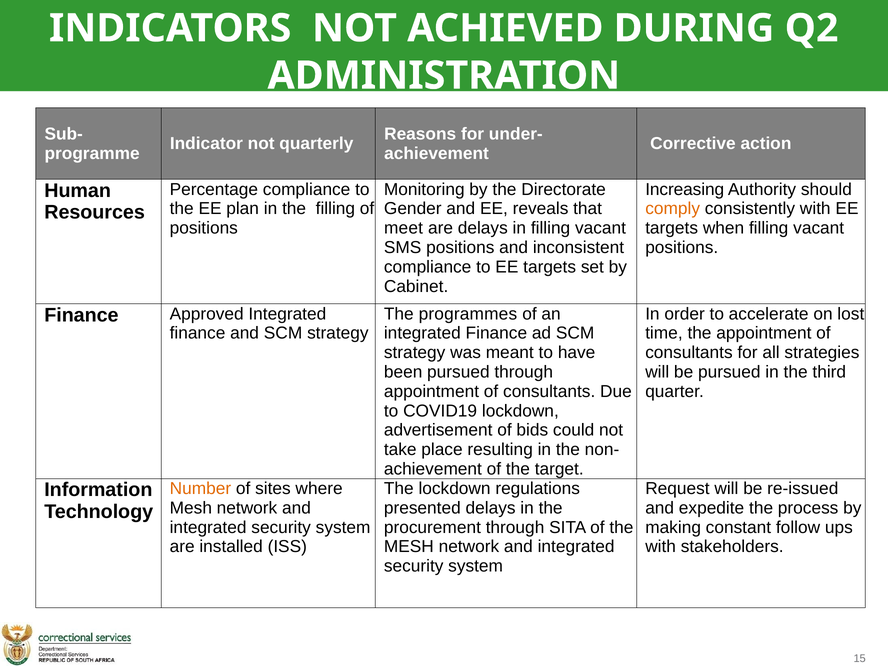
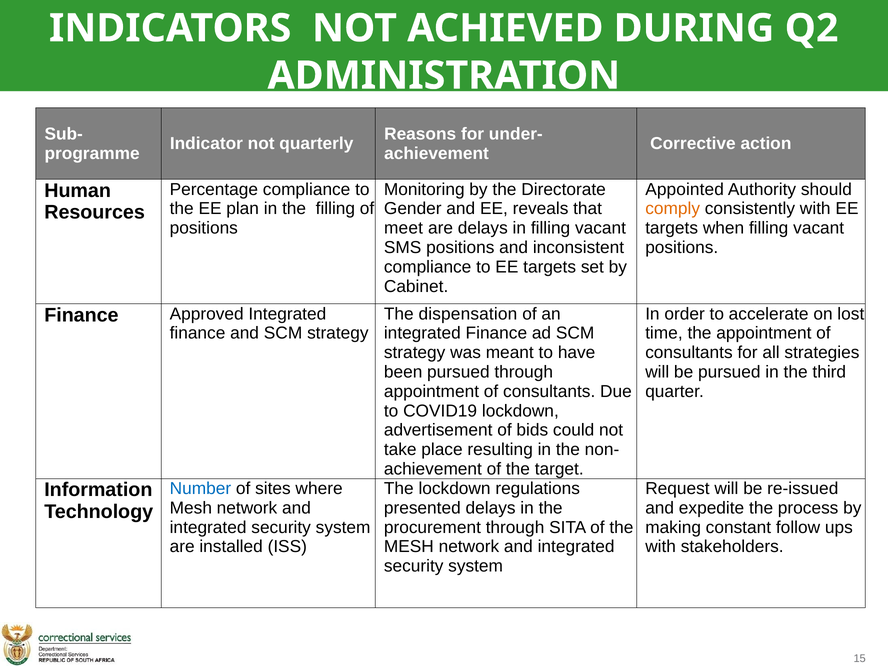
Increasing: Increasing -> Appointed
programmes: programmes -> dispensation
Number colour: orange -> blue
